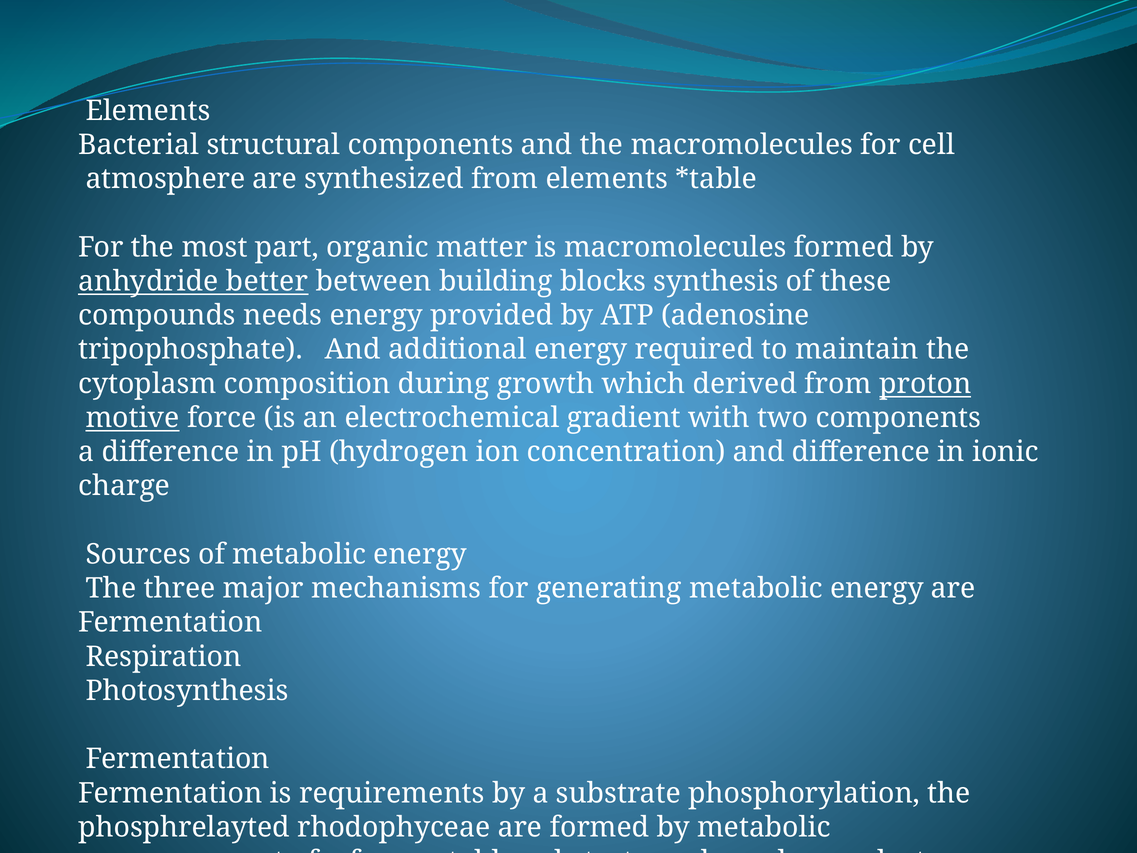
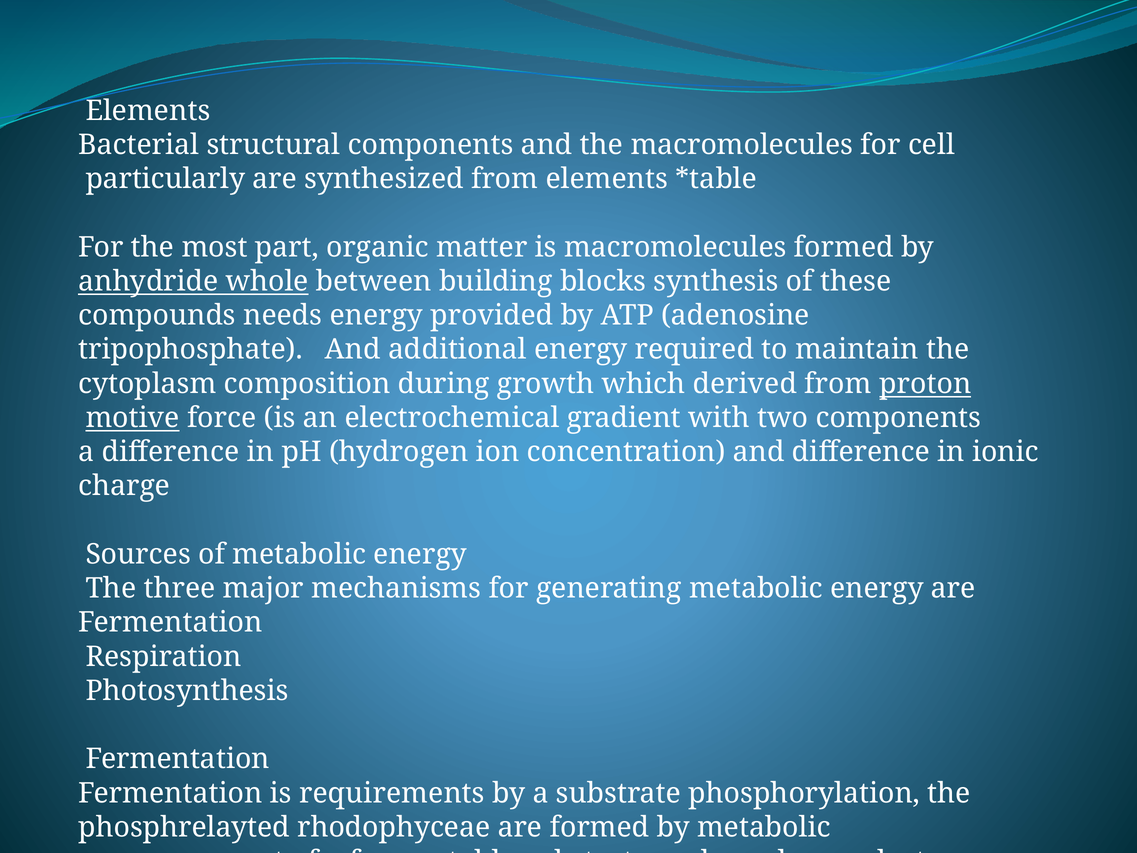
atmosphere: atmosphere -> particularly
better: better -> whole
